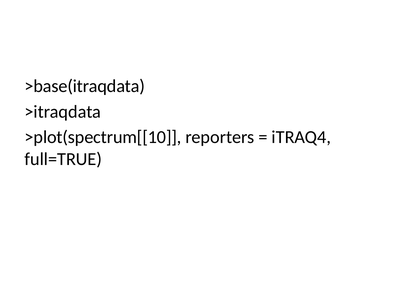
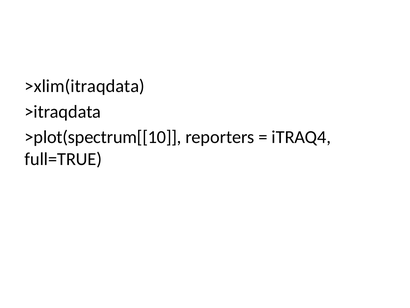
>base(itraqdata: >base(itraqdata -> >xlim(itraqdata
